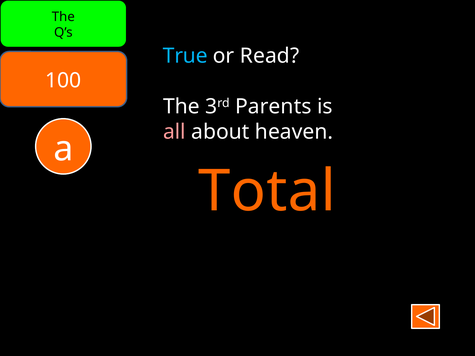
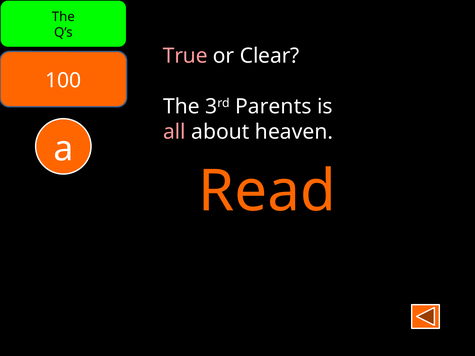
True colour: light blue -> pink
Read: Read -> Clear
Total: Total -> Read
